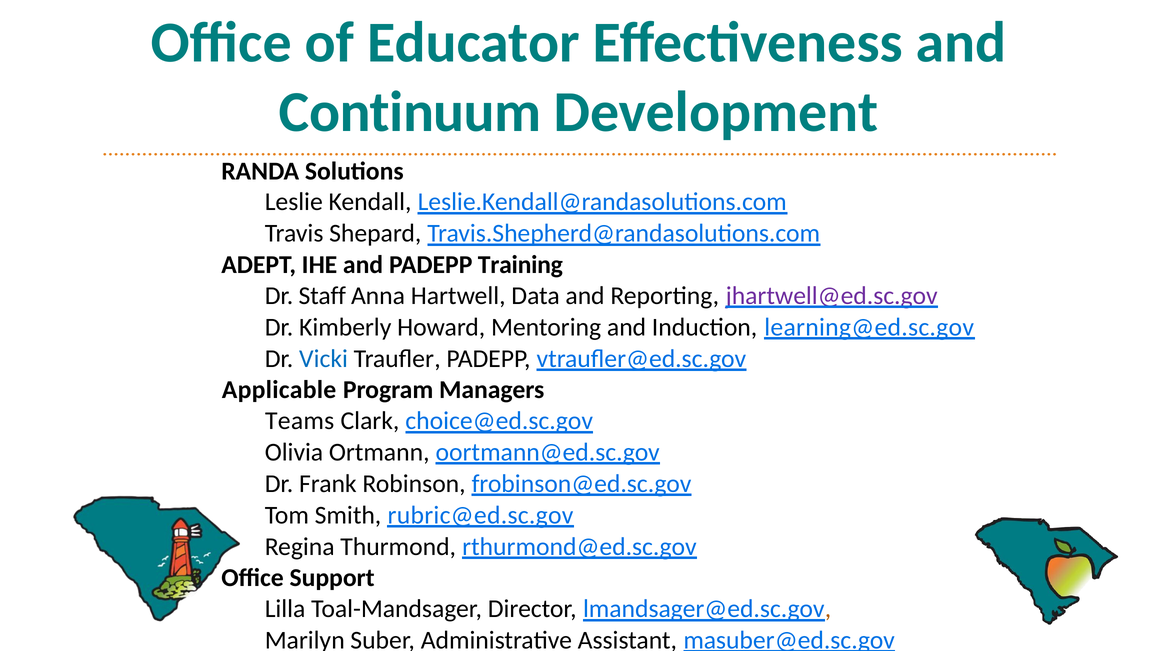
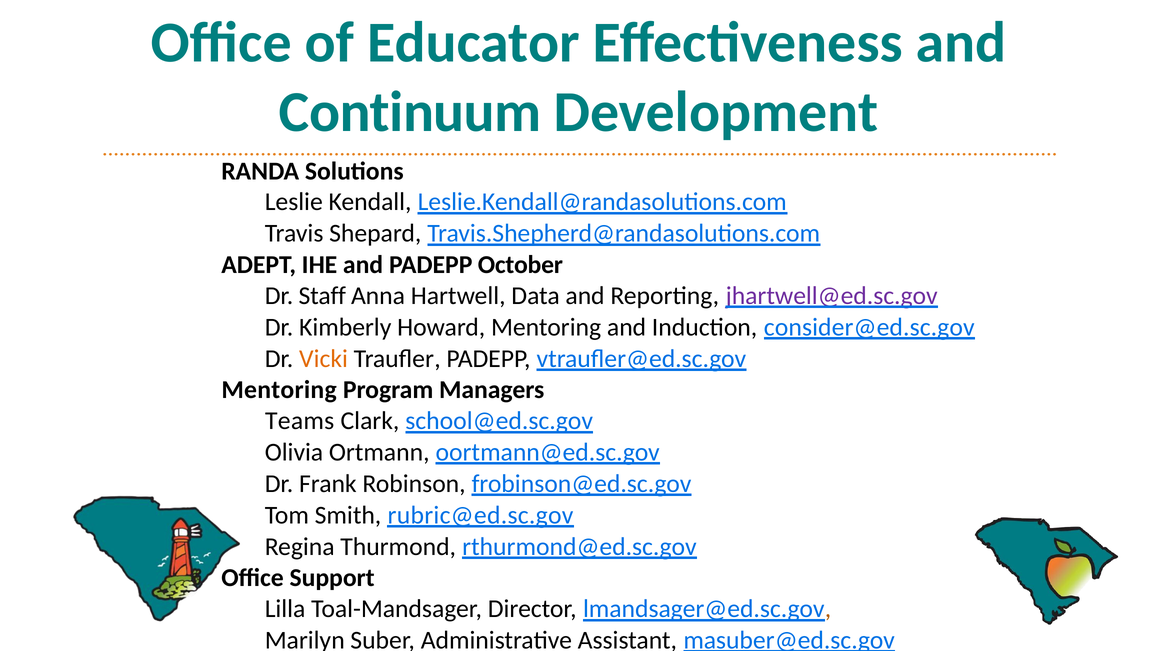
Training: Training -> October
learning@ed.sc.gov: learning@ed.sc.gov -> consider@ed.sc.gov
Vicki colour: blue -> orange
Applicable at (279, 390): Applicable -> Mentoring
choice@ed.sc.gov: choice@ed.sc.gov -> school@ed.sc.gov
